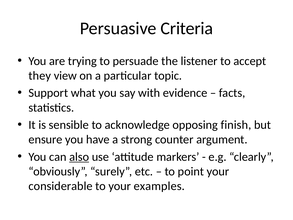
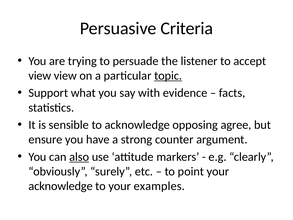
they at (40, 76): they -> view
topic underline: none -> present
finish: finish -> agree
considerable at (61, 186): considerable -> acknowledge
